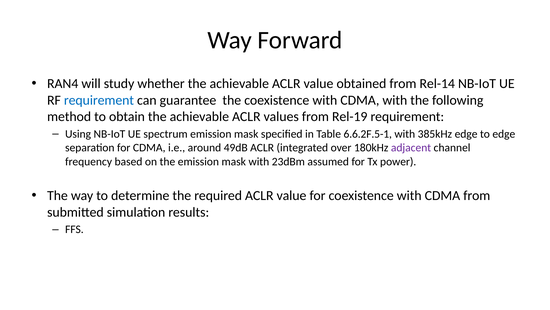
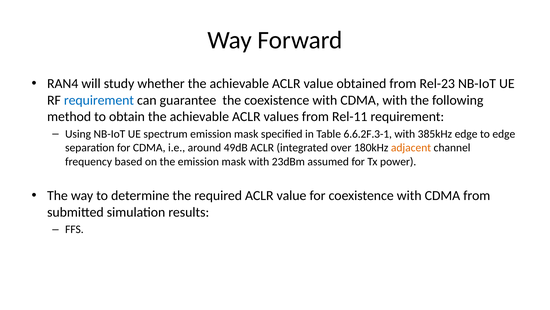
Rel-14: Rel-14 -> Rel-23
Rel-19: Rel-19 -> Rel-11
6.6.2F.5-1: 6.6.2F.5-1 -> 6.6.2F.3-1
adjacent colour: purple -> orange
